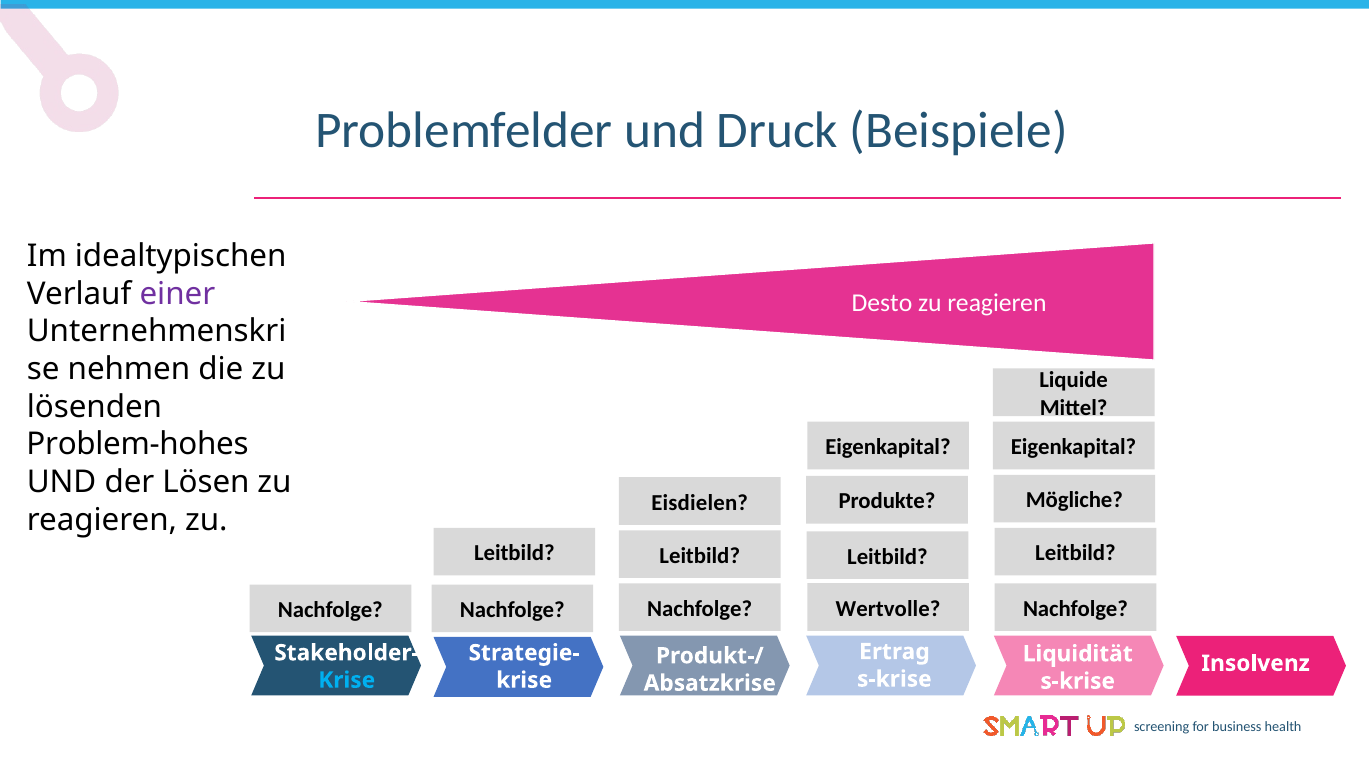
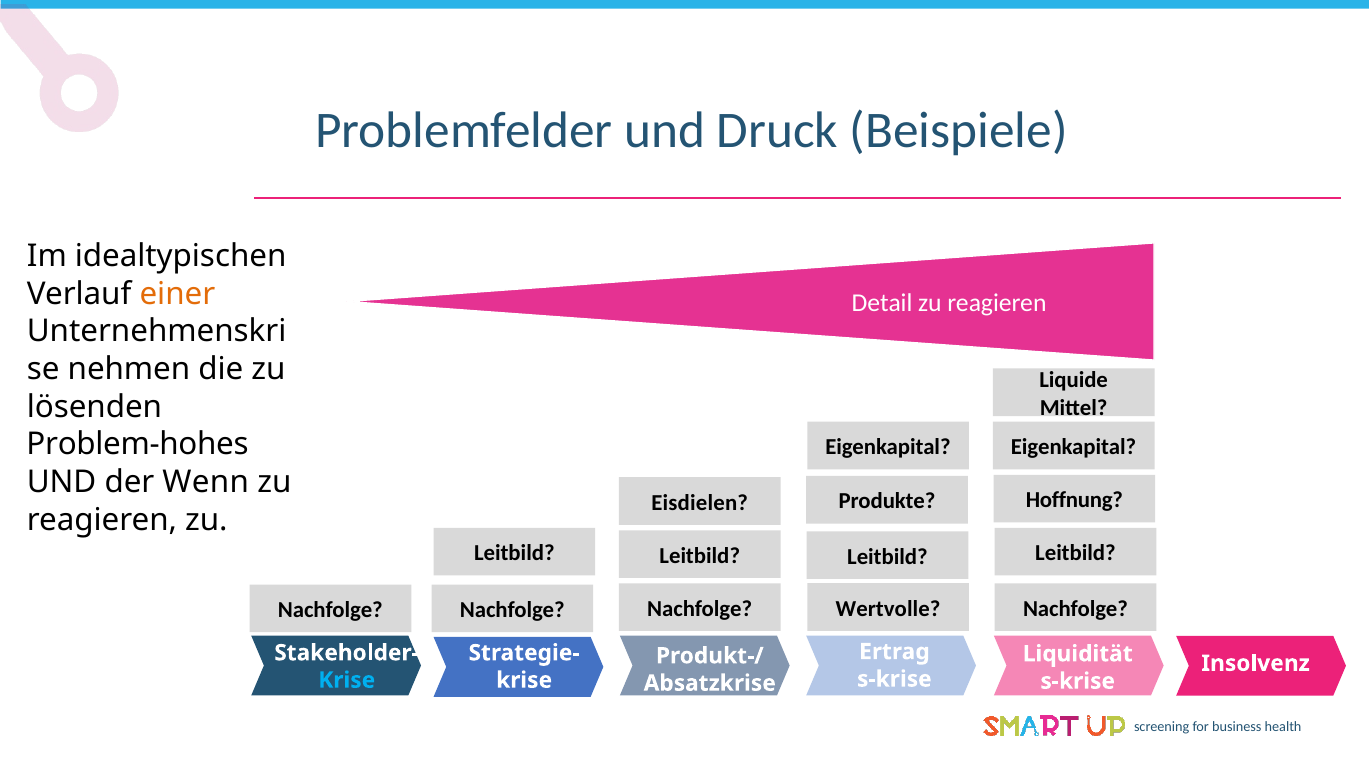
einer colour: purple -> orange
Desto: Desto -> Detail
Lösen: Lösen -> Wenn
Mögliche: Mögliche -> Hoffnung
